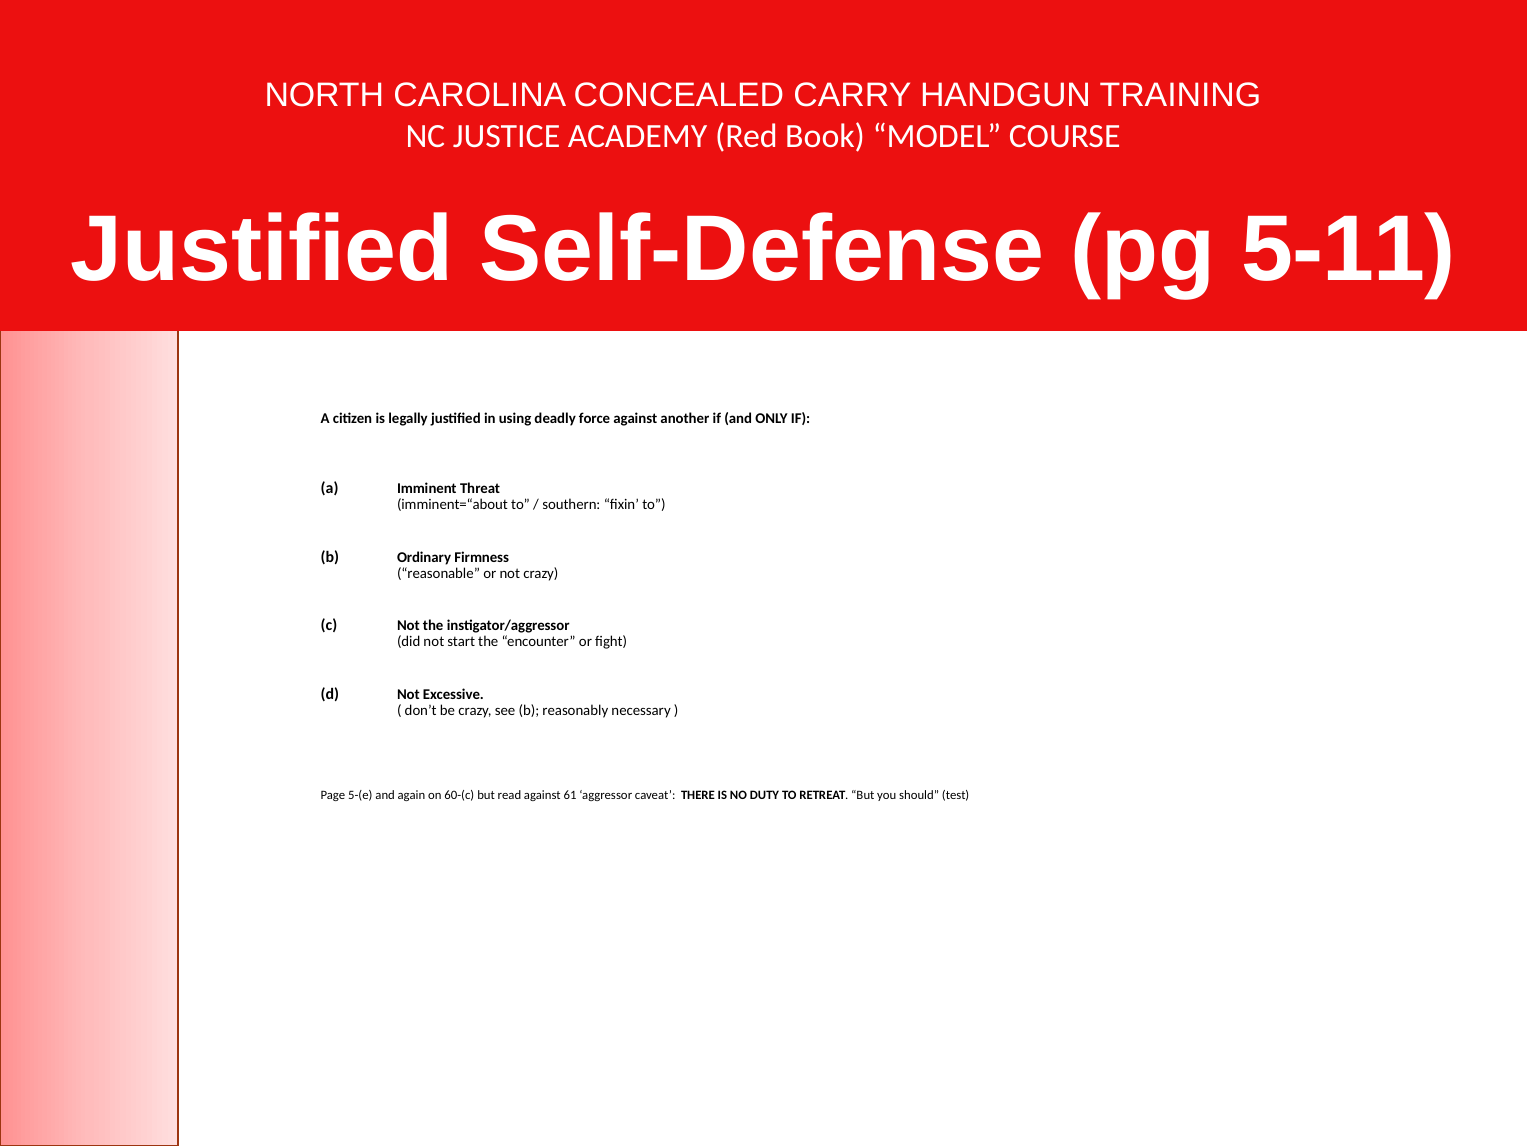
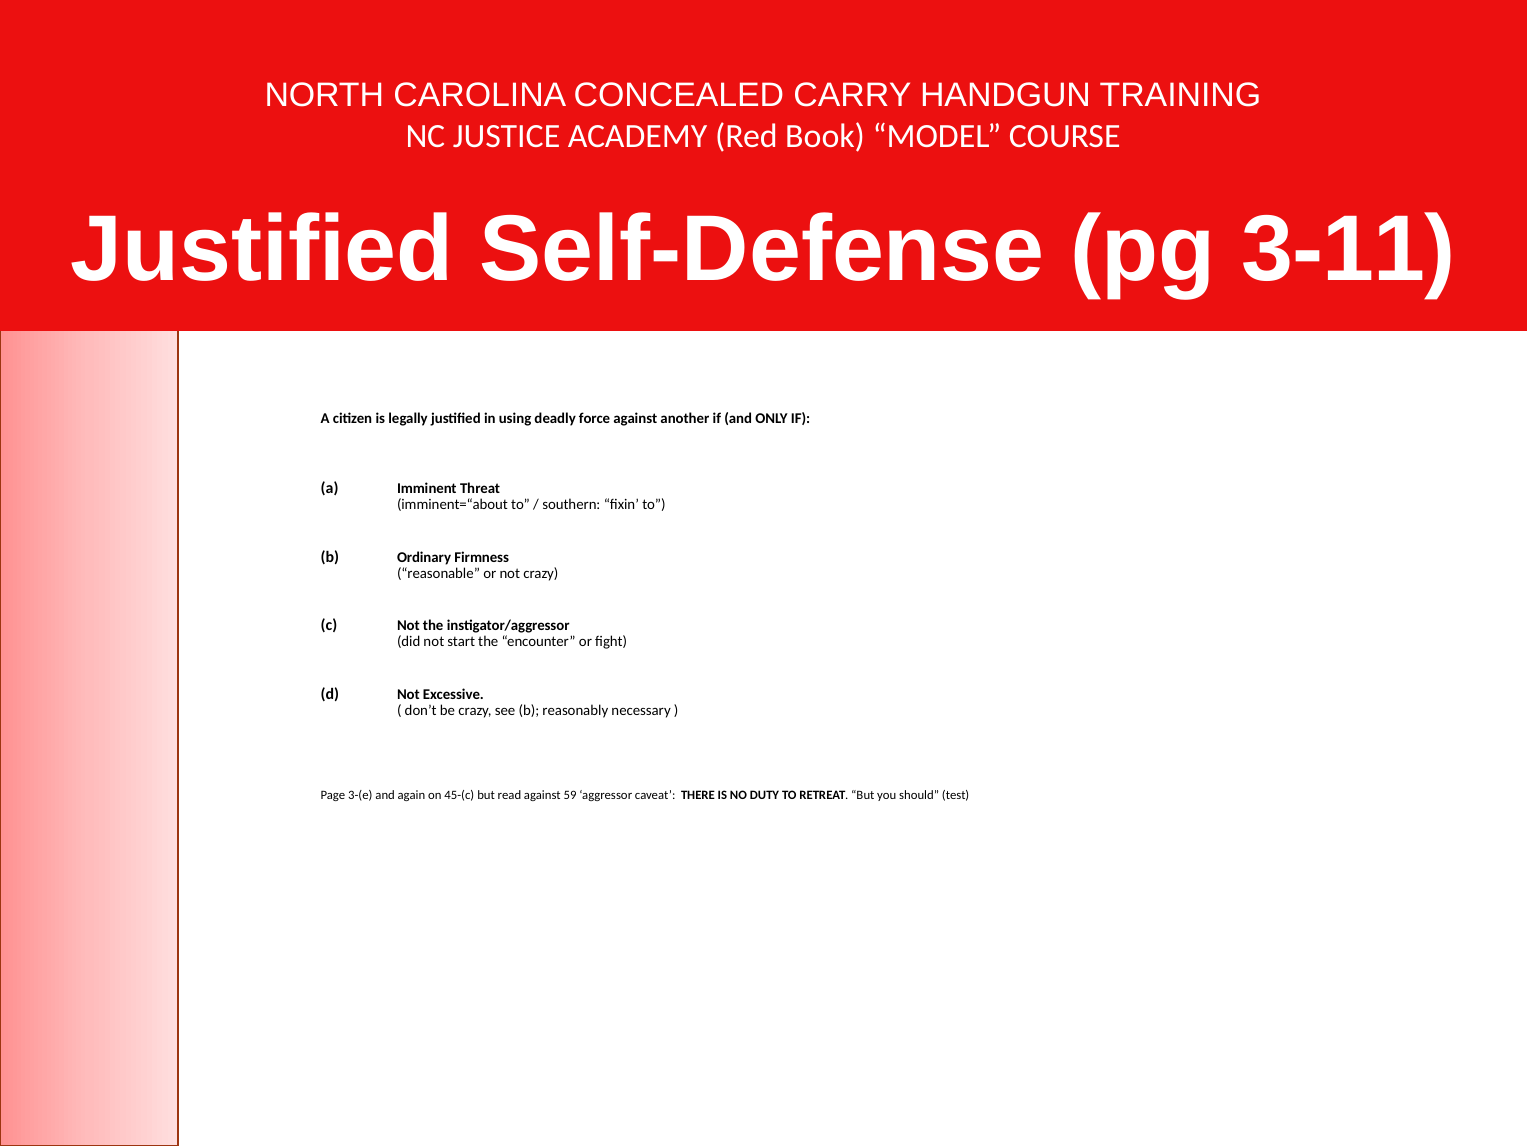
5-11: 5-11 -> 3-11
5-(e: 5-(e -> 3-(e
60-(c: 60-(c -> 45-(c
61: 61 -> 59
